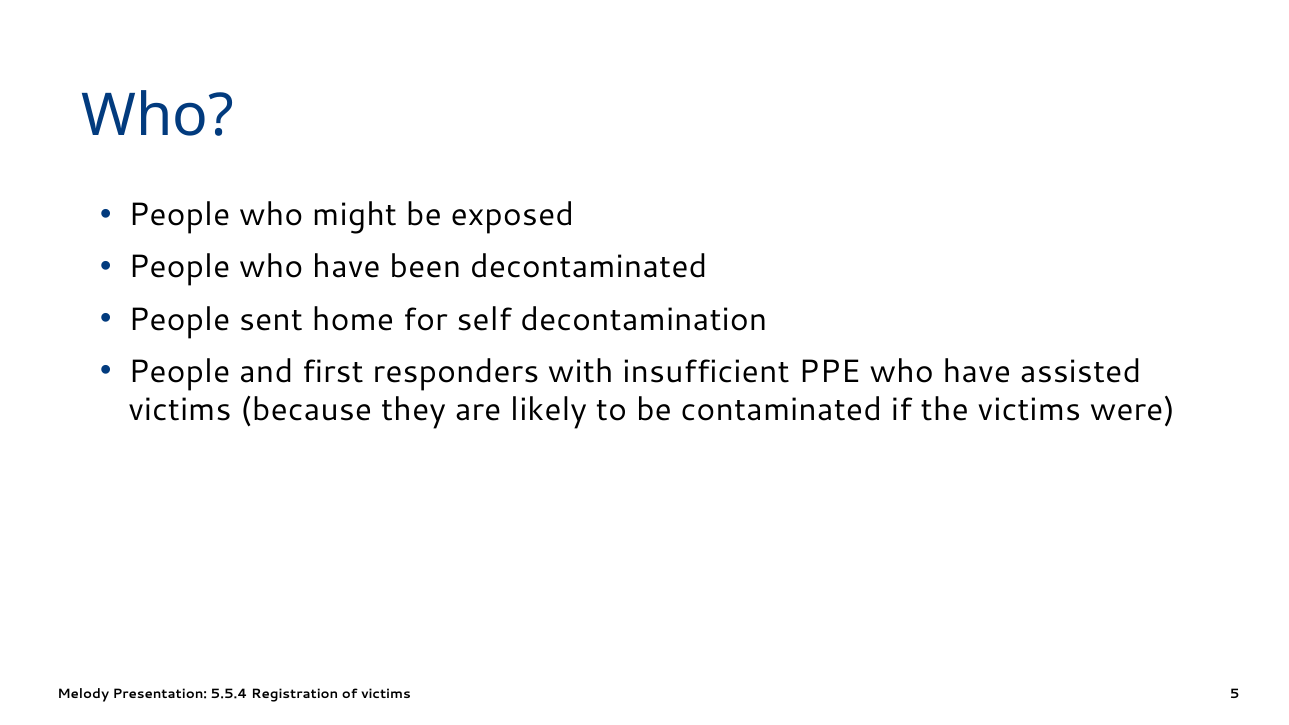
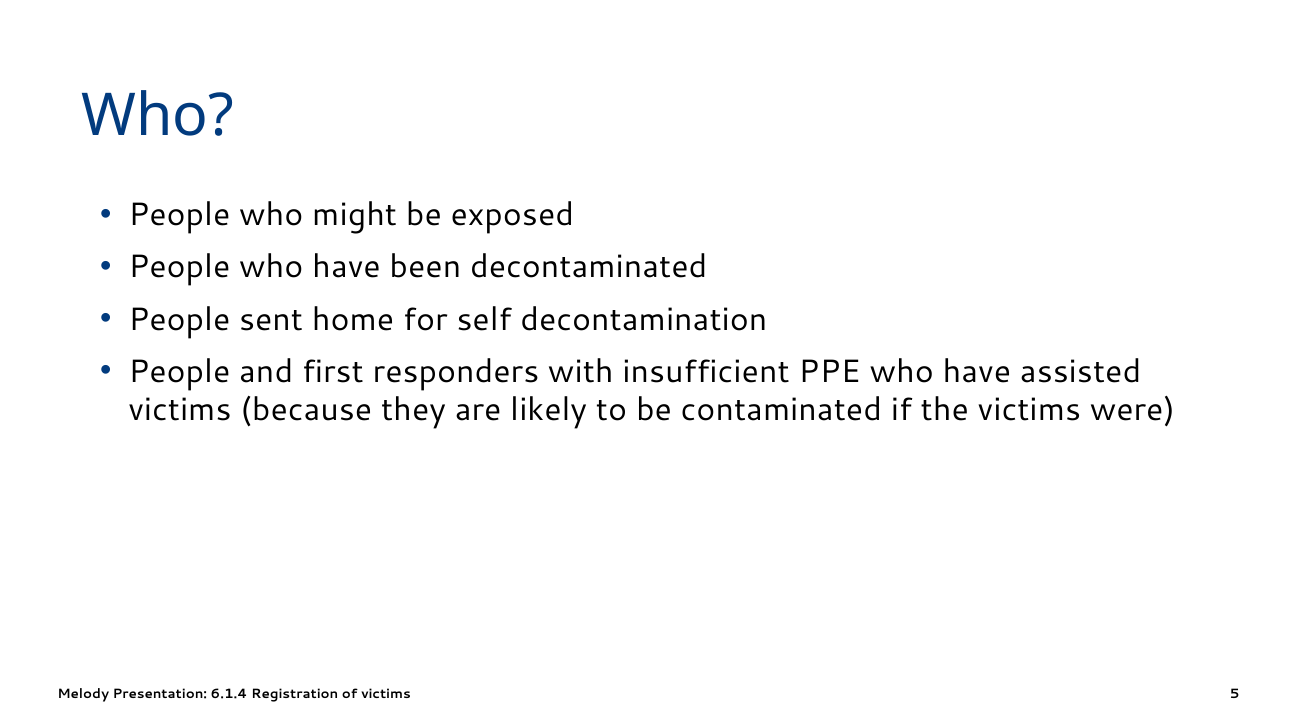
5.5.4: 5.5.4 -> 6.1.4
